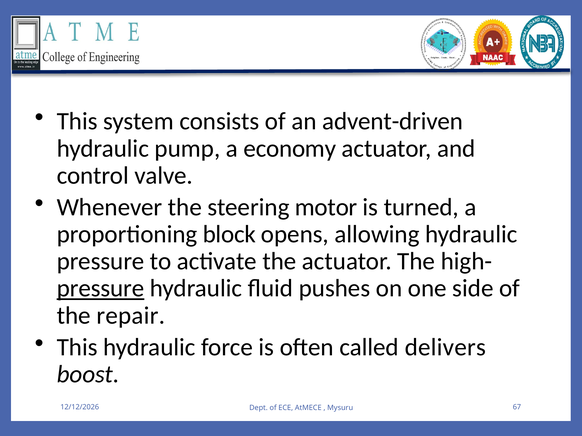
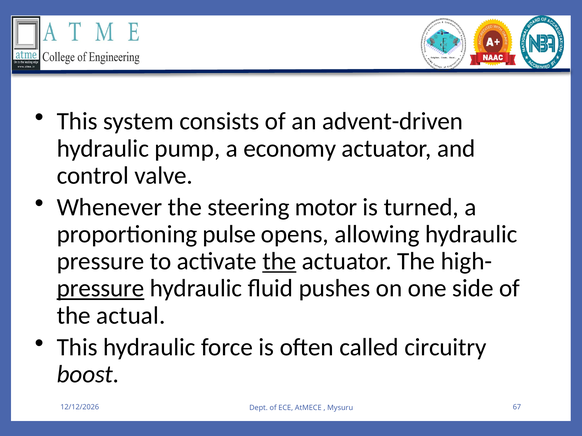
block: block -> pulse
the at (279, 262) underline: none -> present
repair: repair -> actual
delivers: delivers -> circuitry
